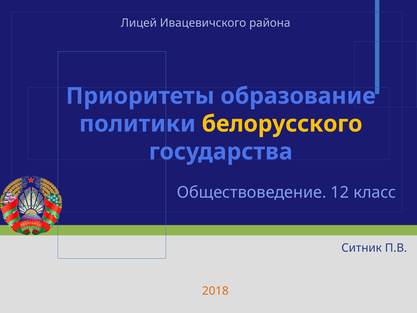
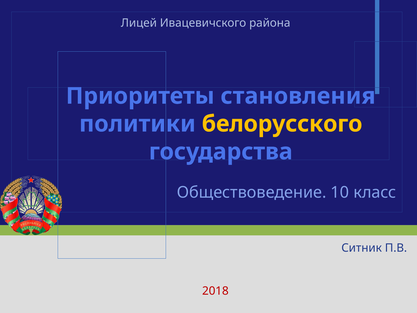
образование: образование -> становления
12: 12 -> 10
2018 colour: orange -> red
